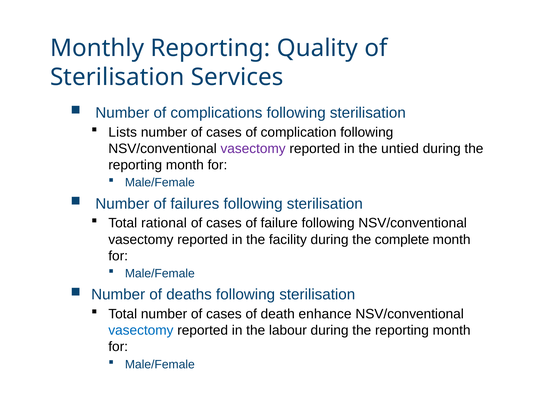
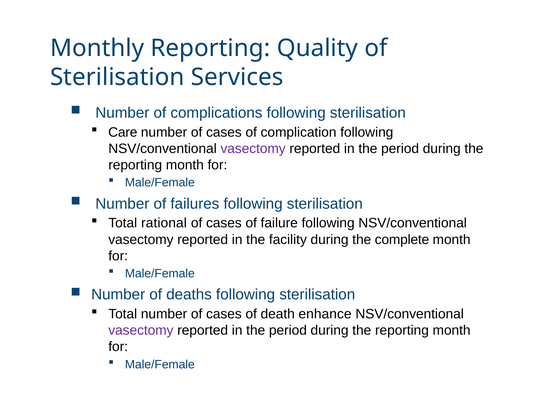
Lists: Lists -> Care
untied at (400, 149): untied -> period
vasectomy at (141, 331) colour: blue -> purple
labour at (288, 331): labour -> period
